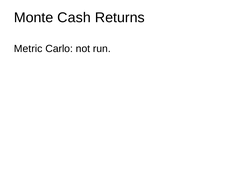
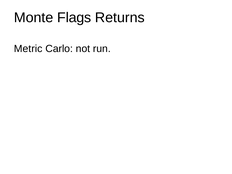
Cash: Cash -> Flags
